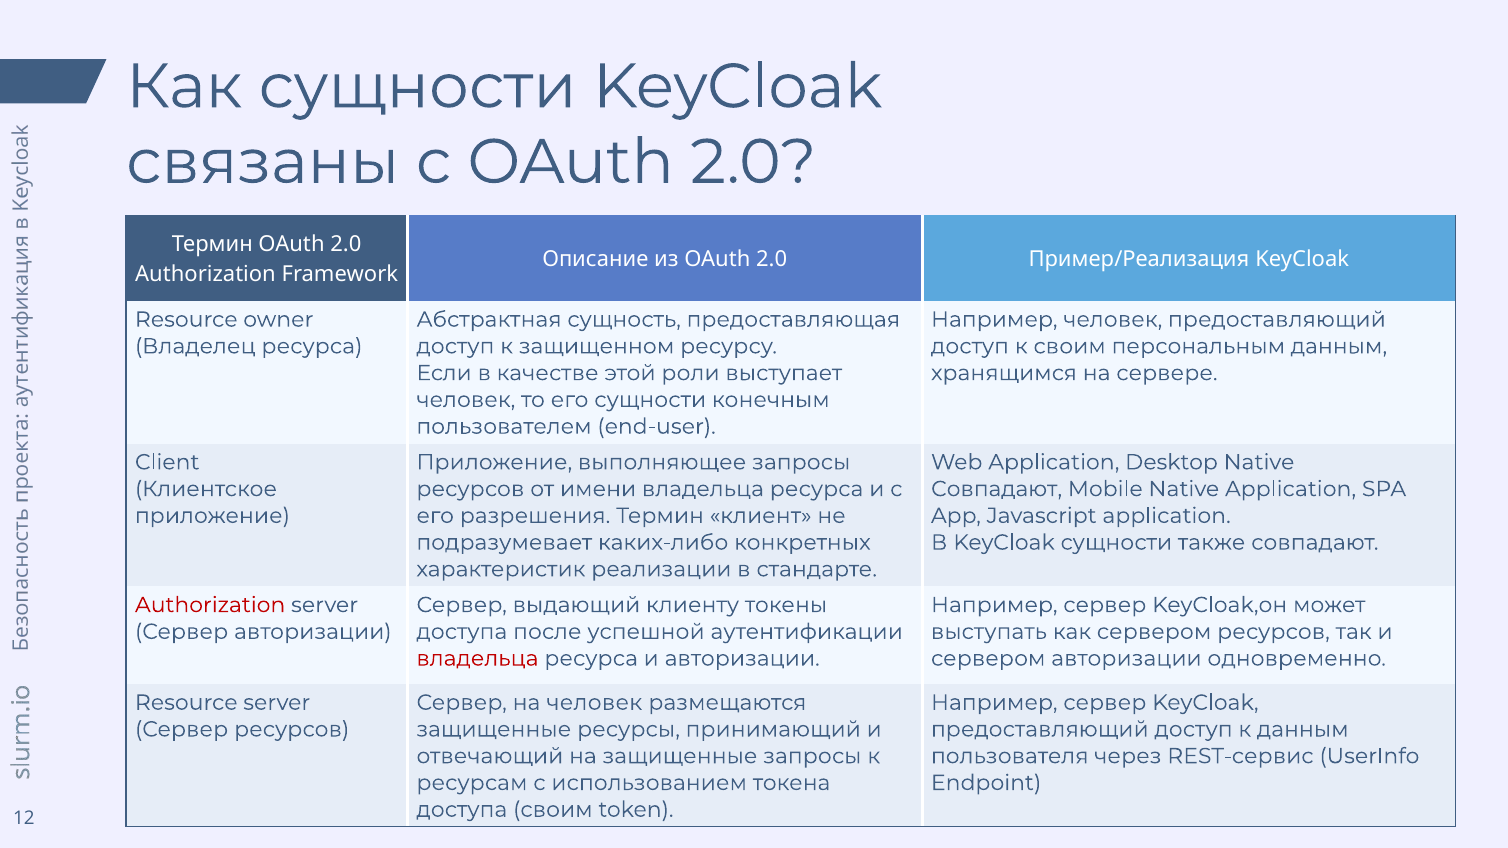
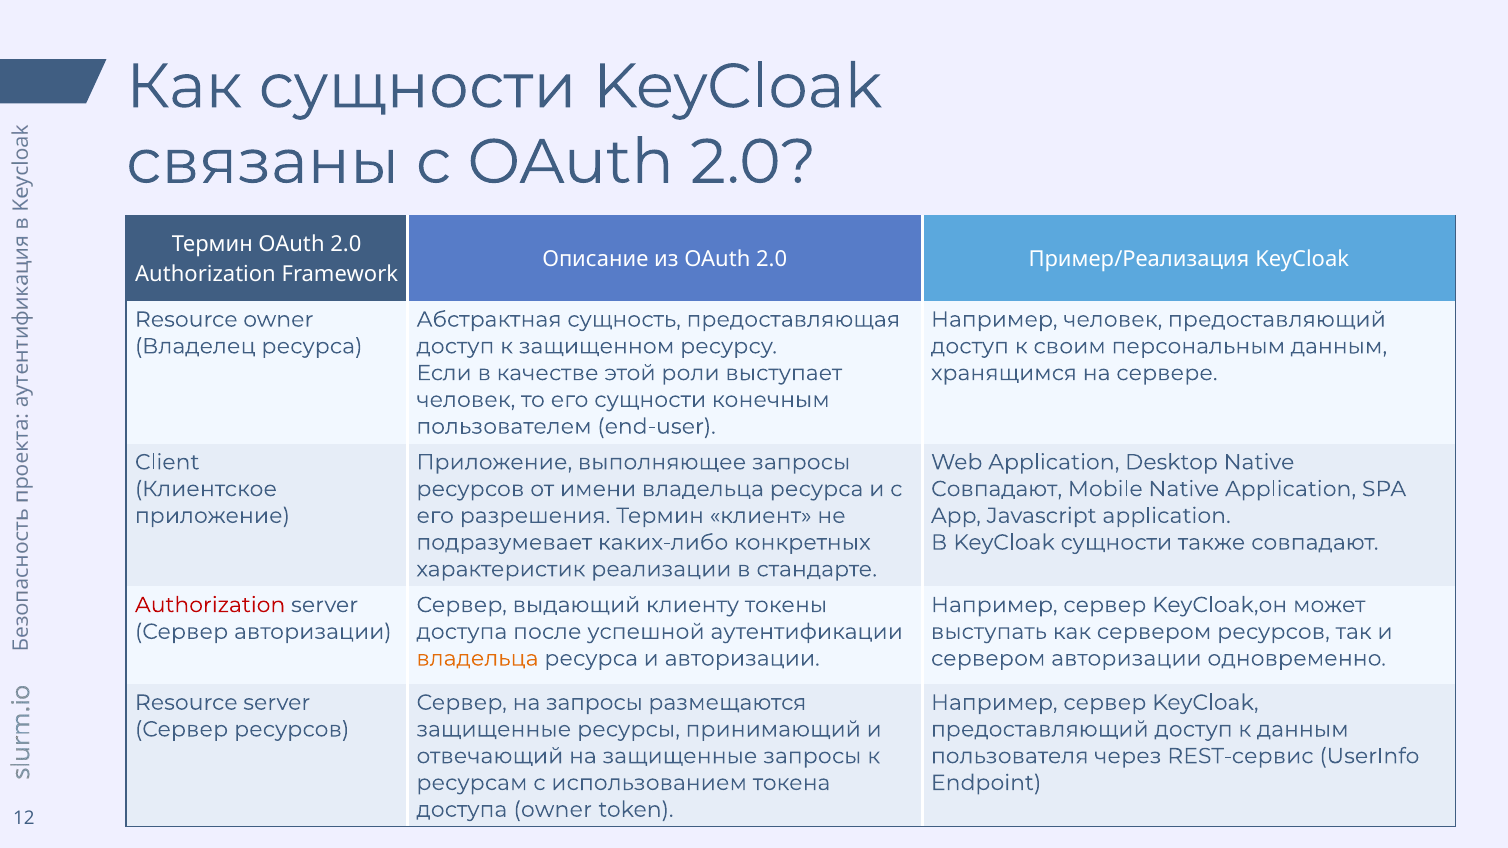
владельца at (477, 659) colour: red -> orange
на человек: человек -> запросы
доступа своим: своим -> owner
